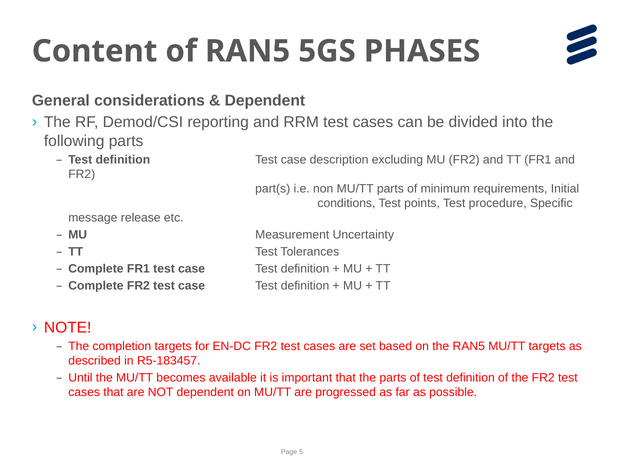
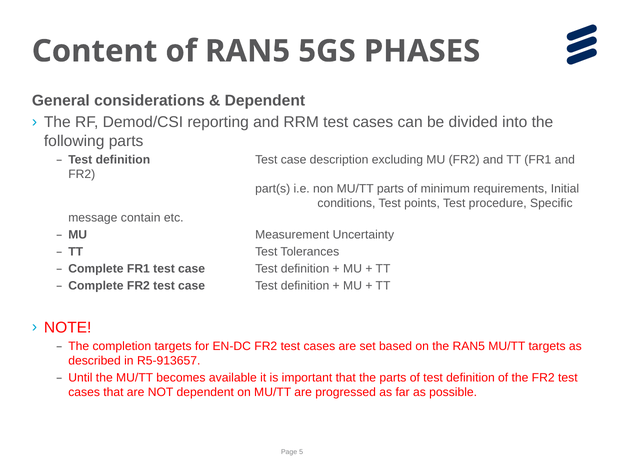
release: release -> contain
R5-183457: R5-183457 -> R5-913657
